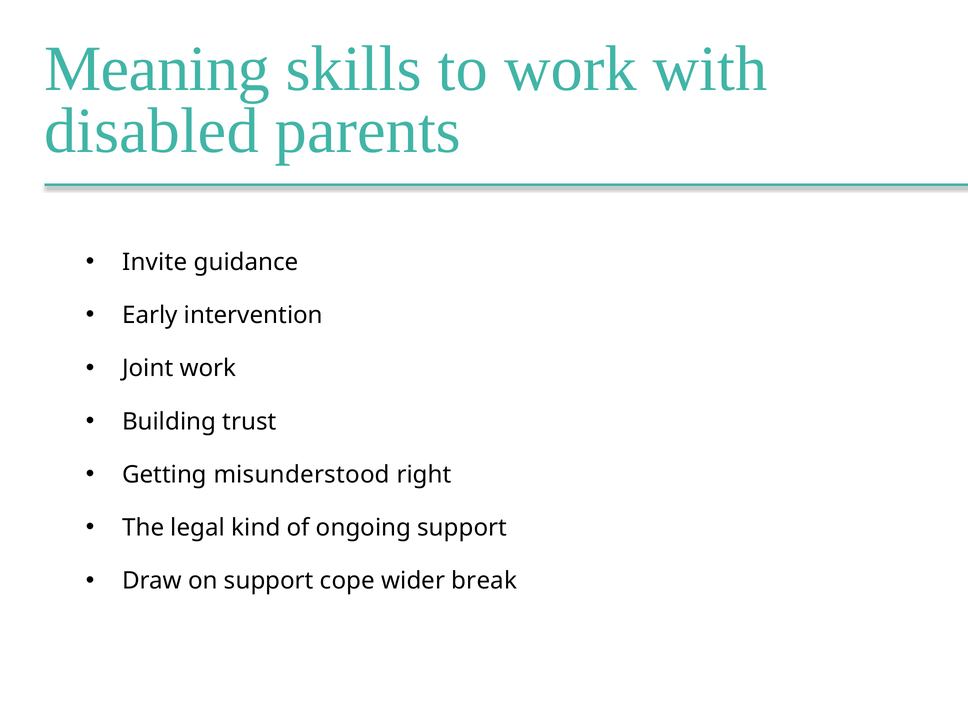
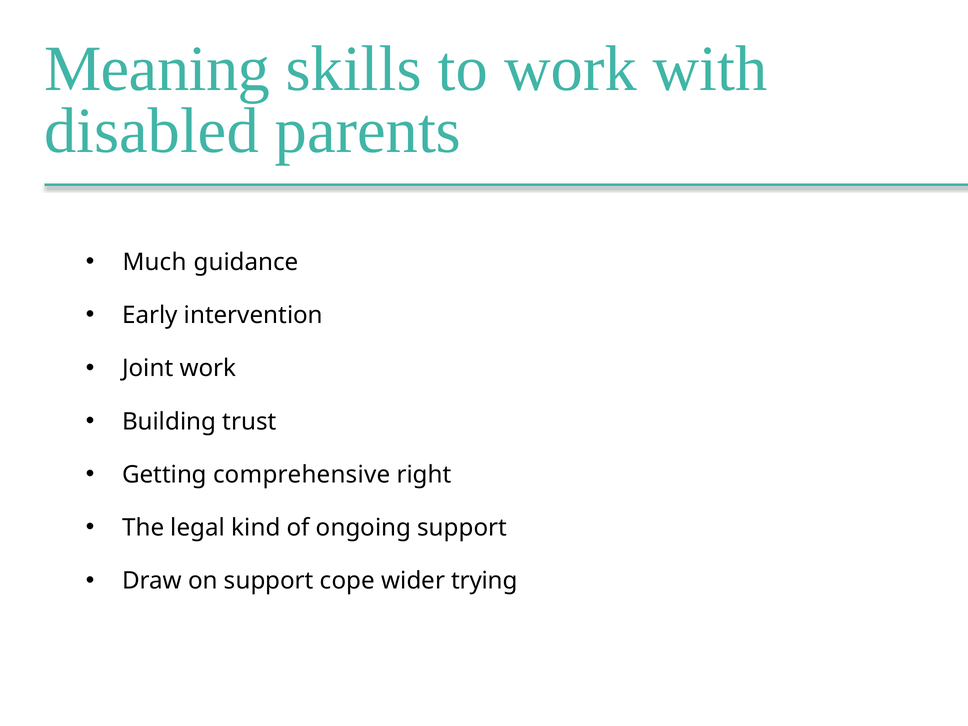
Invite: Invite -> Much
misunderstood: misunderstood -> comprehensive
break: break -> trying
